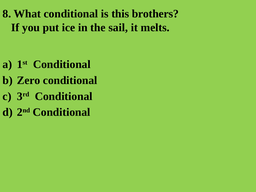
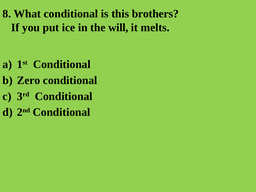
sail: sail -> will
